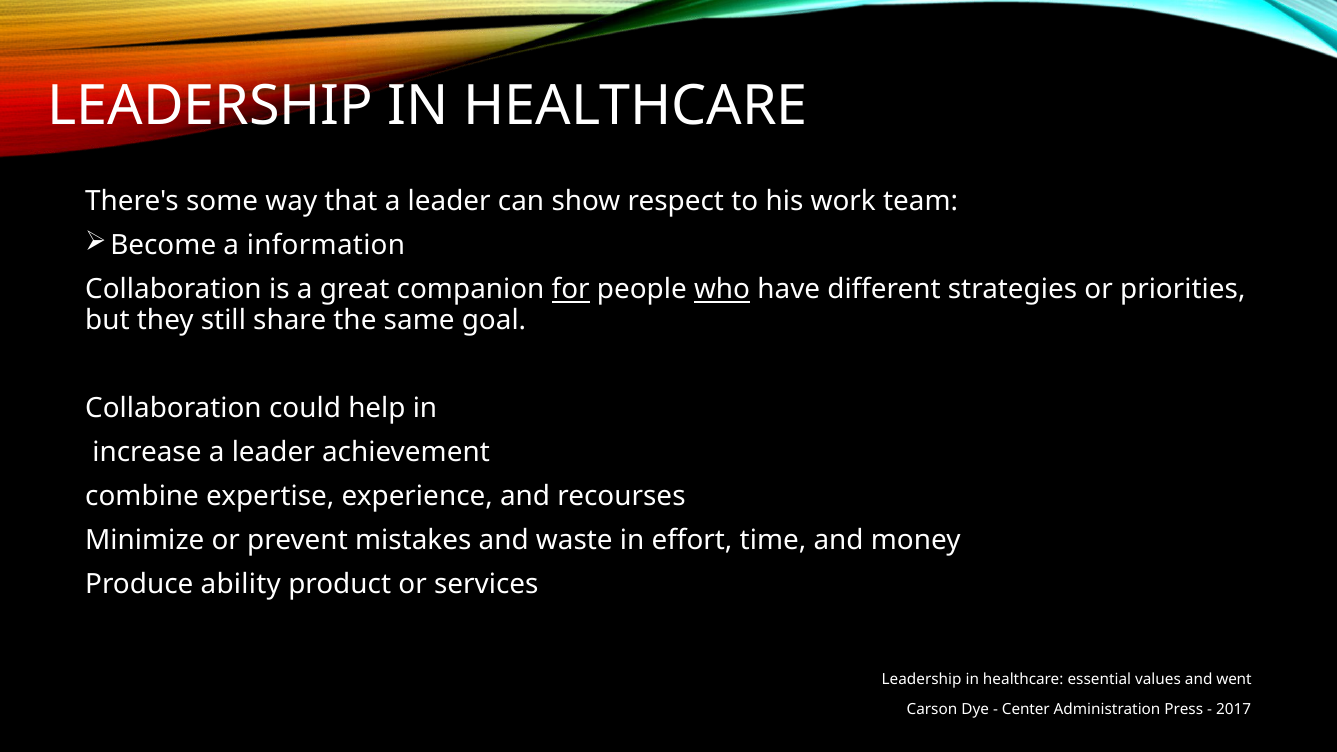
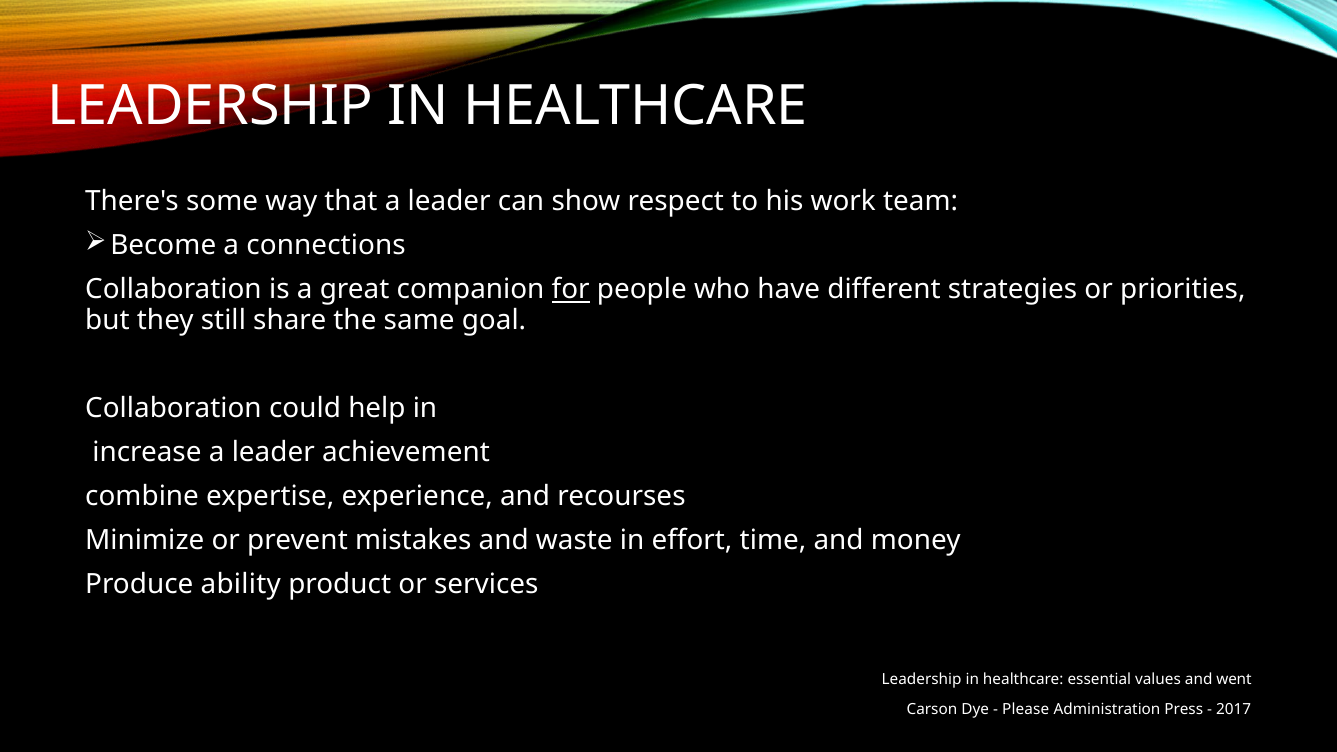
information: information -> connections
who underline: present -> none
Center: Center -> Please
